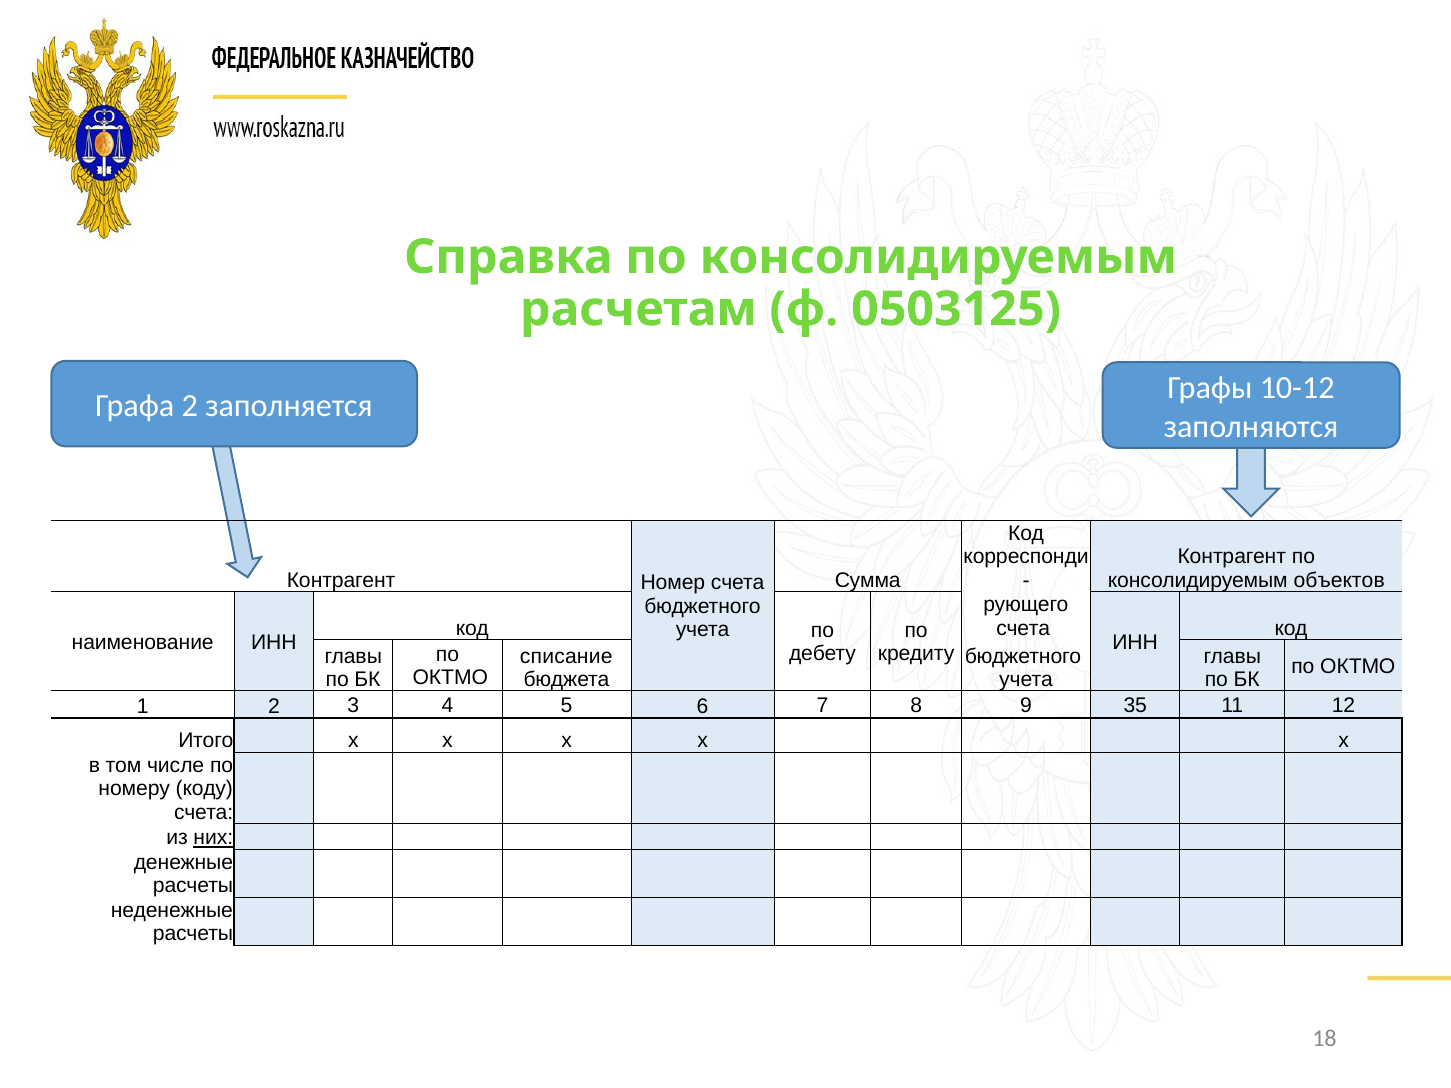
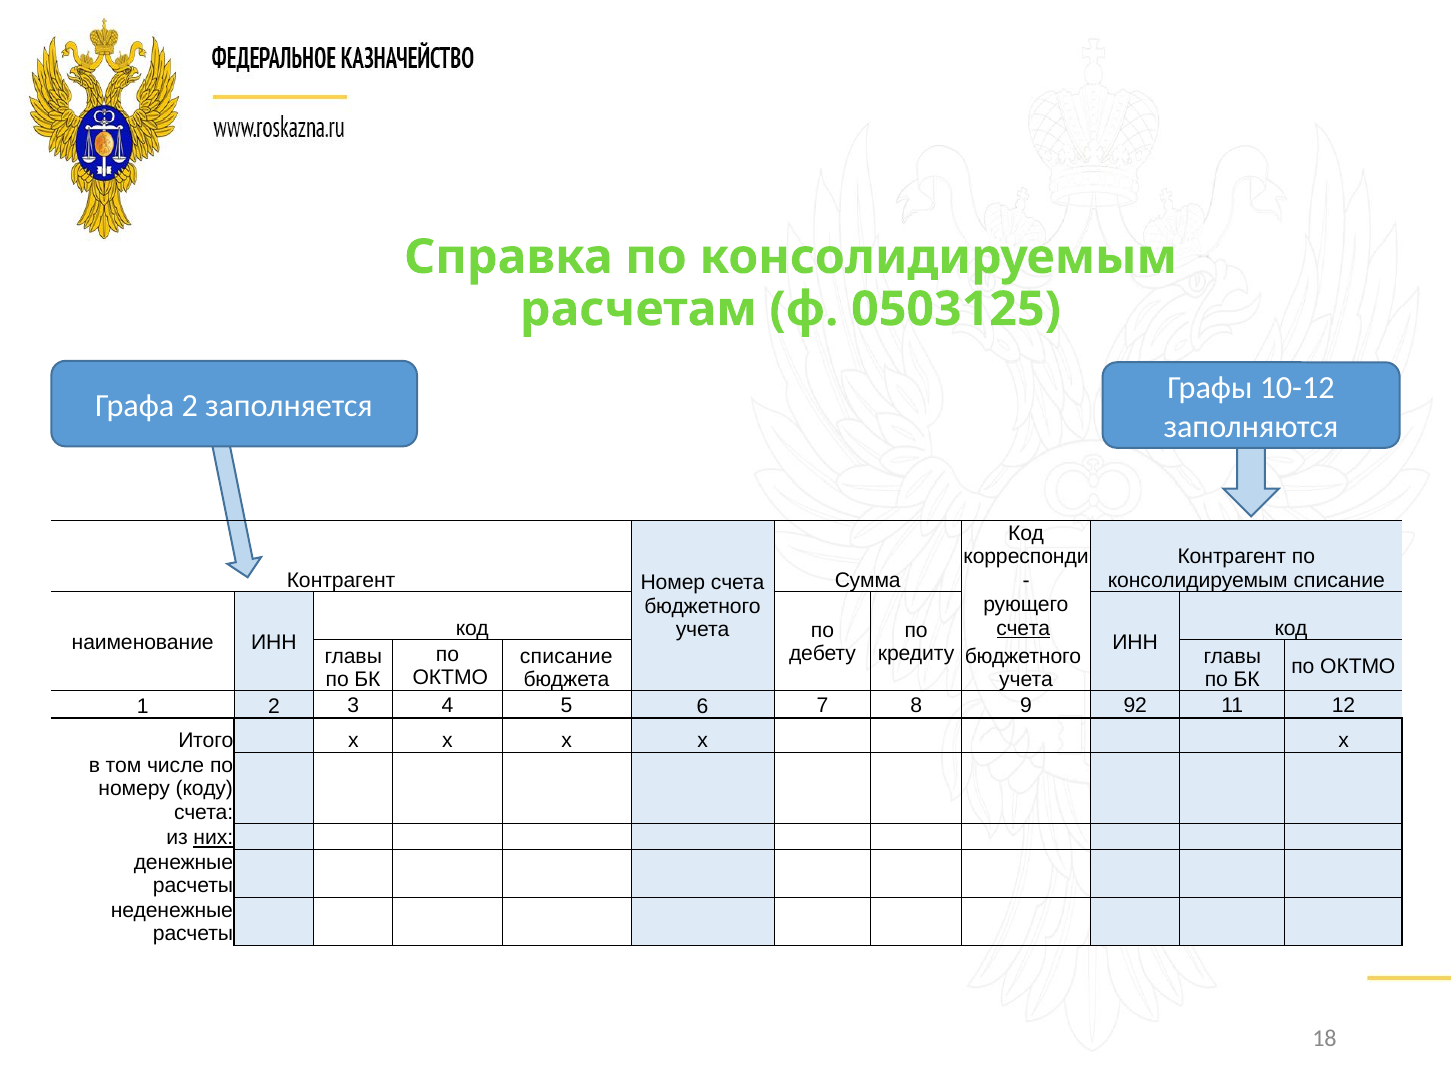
консолидируемым объектов: объектов -> списание
счета at (1023, 629) underline: none -> present
35: 35 -> 92
